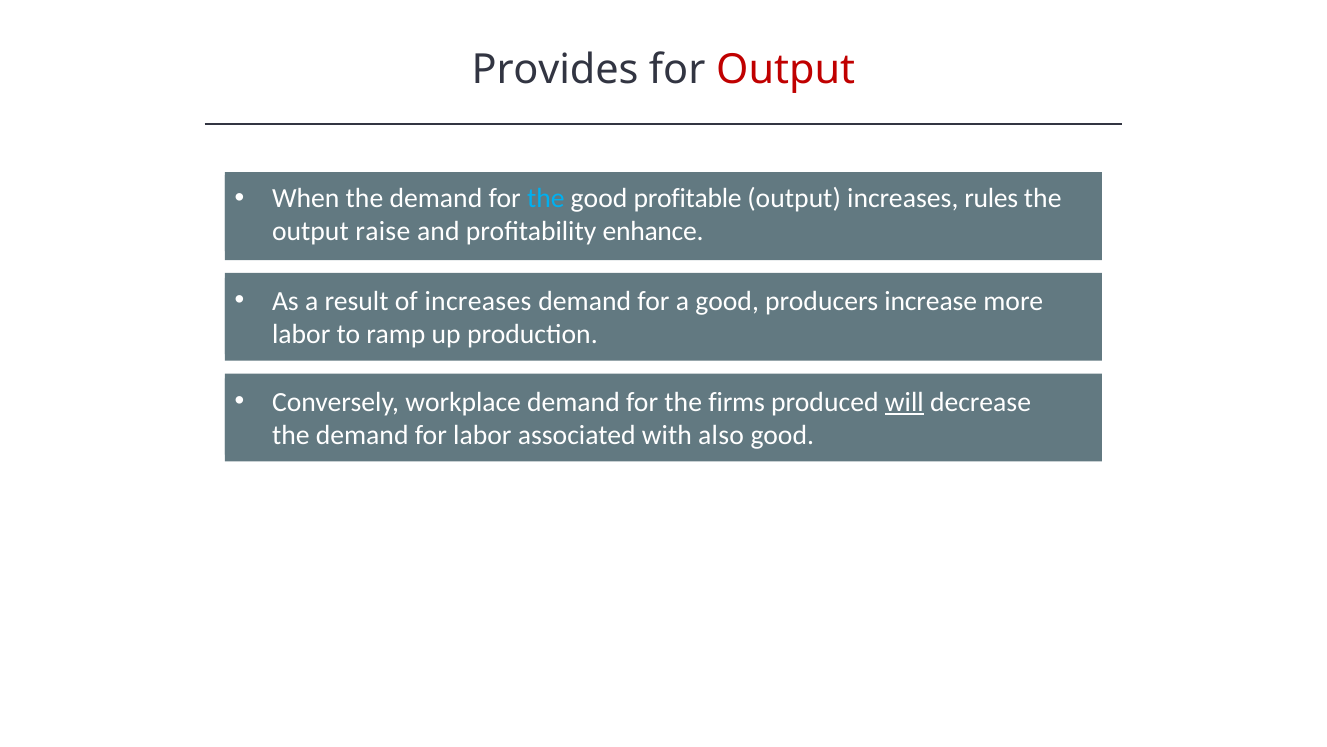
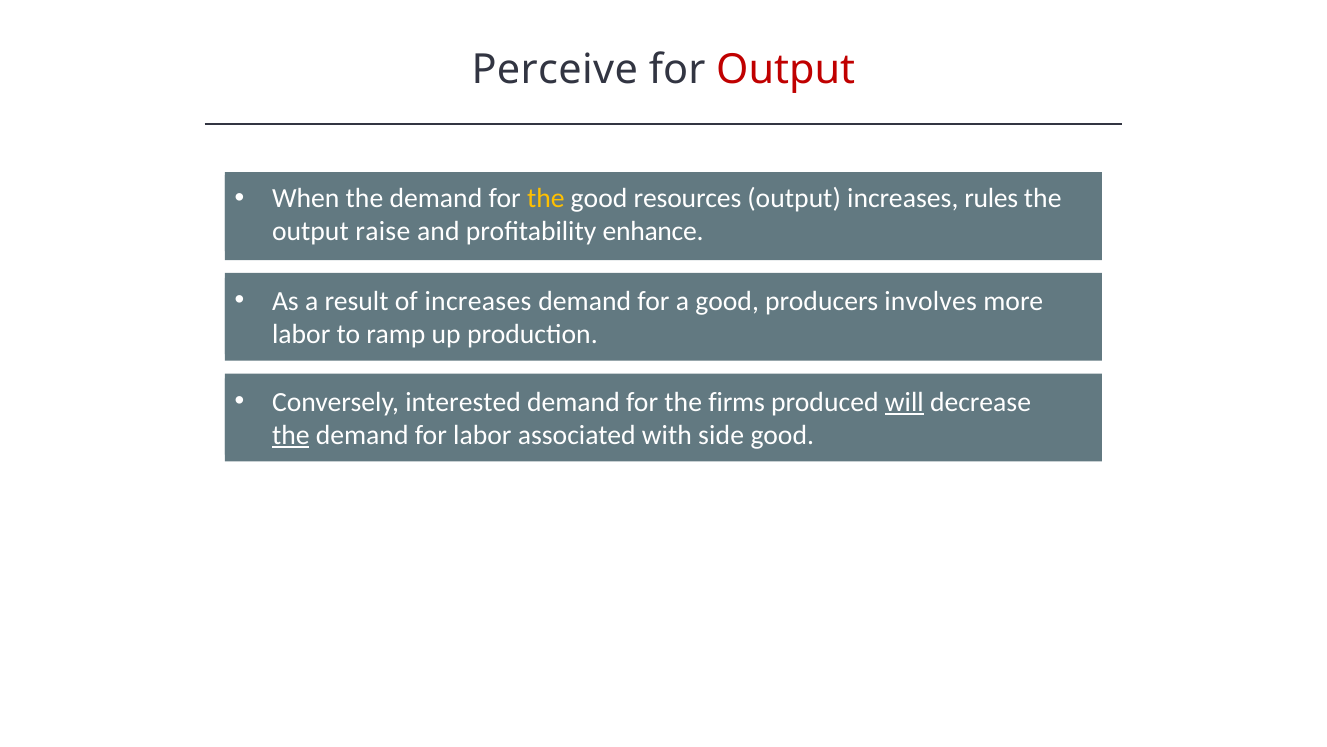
Provides: Provides -> Perceive
the at (546, 198) colour: light blue -> yellow
profitable: profitable -> resources
increase: increase -> involves
workplace: workplace -> interested
the at (291, 435) underline: none -> present
also: also -> side
